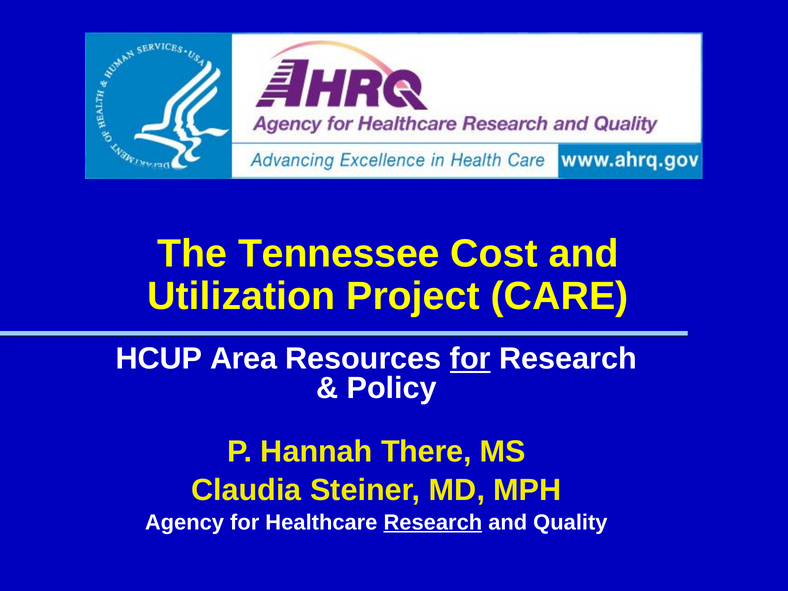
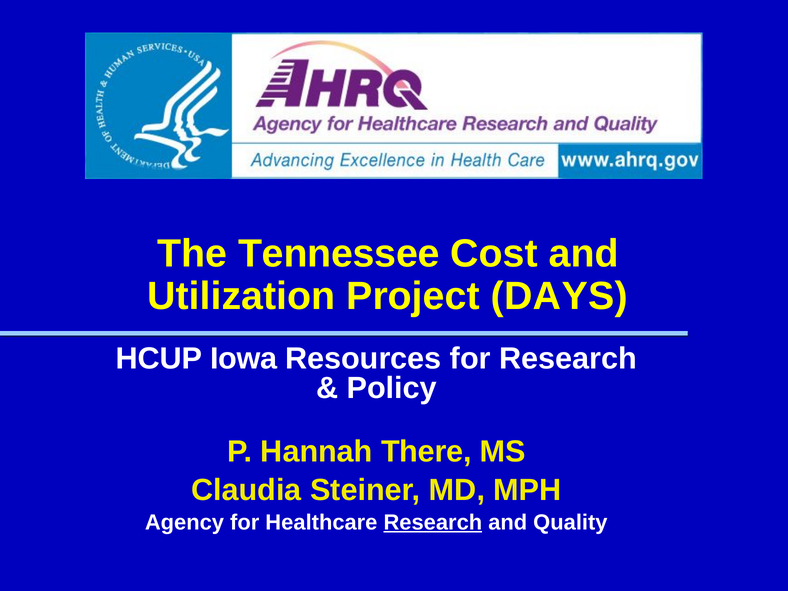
CARE: CARE -> DAYS
Area: Area -> Iowa
for at (470, 359) underline: present -> none
